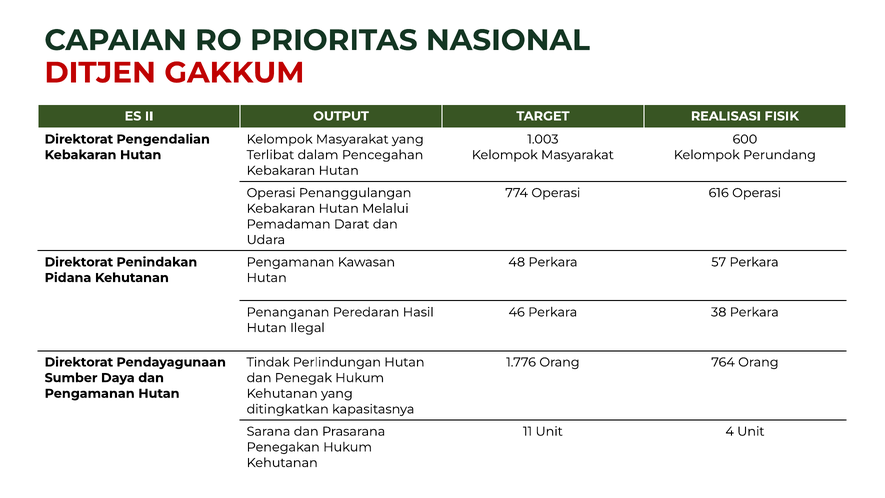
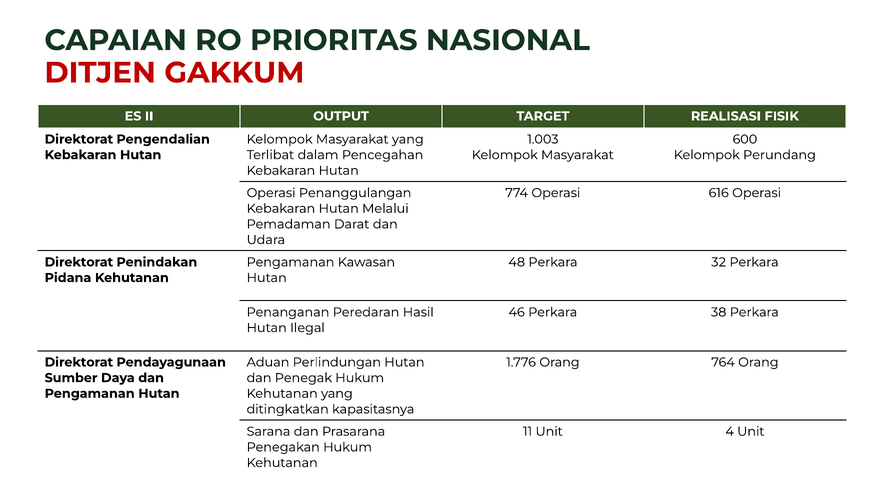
57: 57 -> 32
Tindak: Tindak -> Aduan
